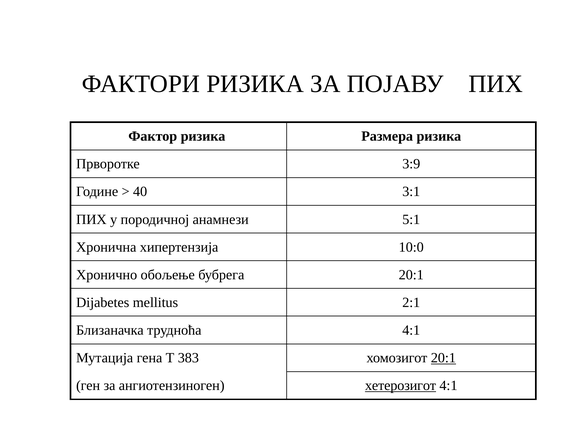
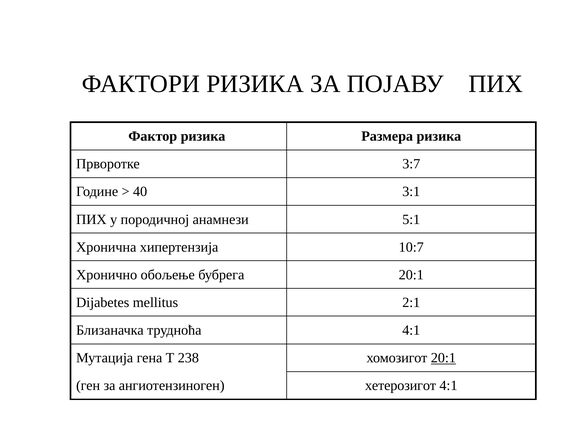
3:9: 3:9 -> 3:7
10:0: 10:0 -> 10:7
383: 383 -> 238
хетерозигот underline: present -> none
